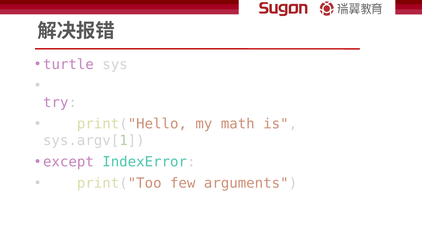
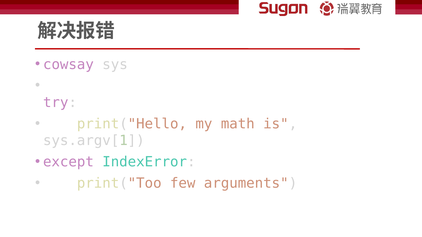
turtle: turtle -> cowsay
